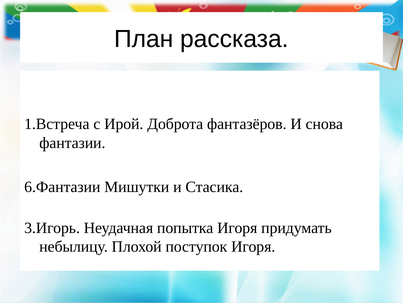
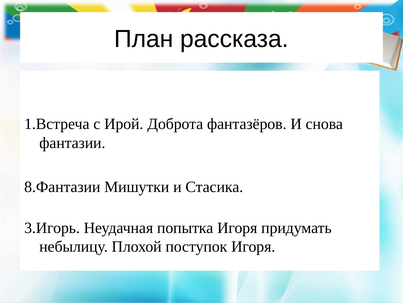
6.Фантазии: 6.Фантазии -> 8.Фантазии
